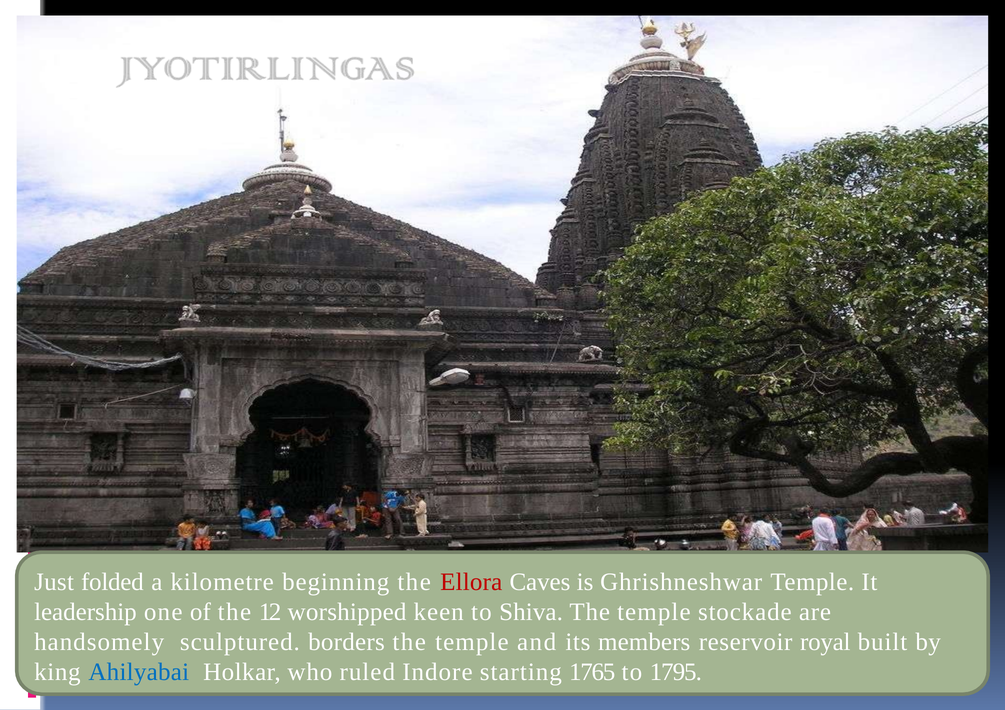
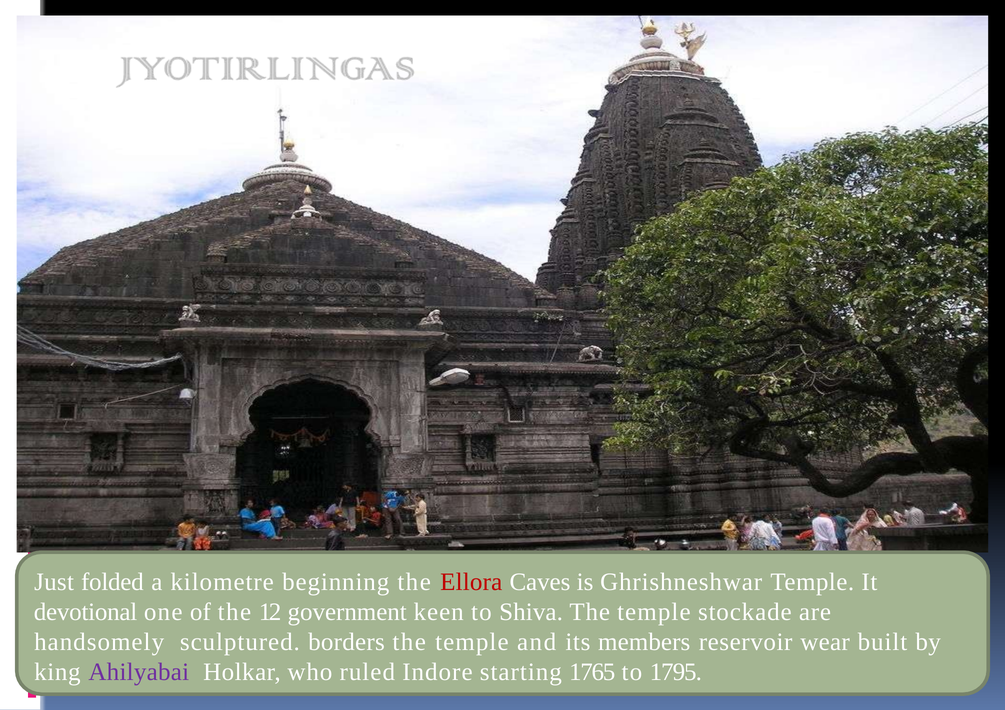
leadership: leadership -> devotional
worshipped: worshipped -> government
royal: royal -> wear
Ahilyabai colour: blue -> purple
